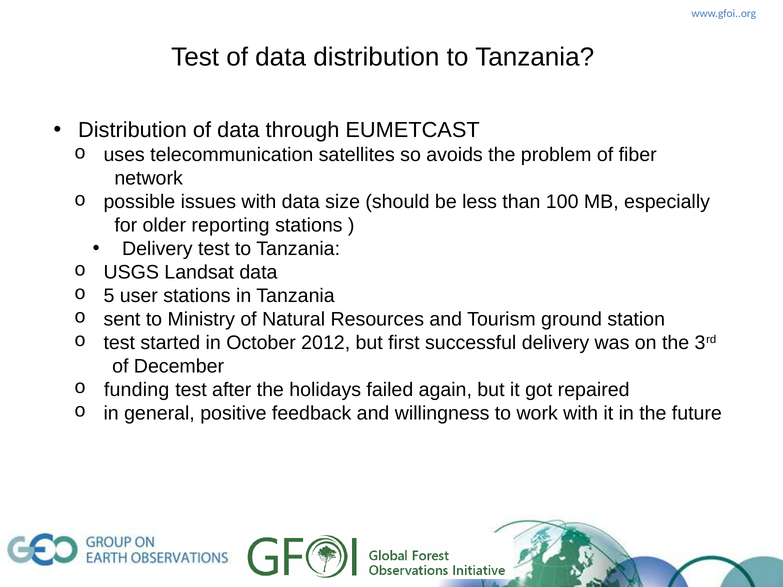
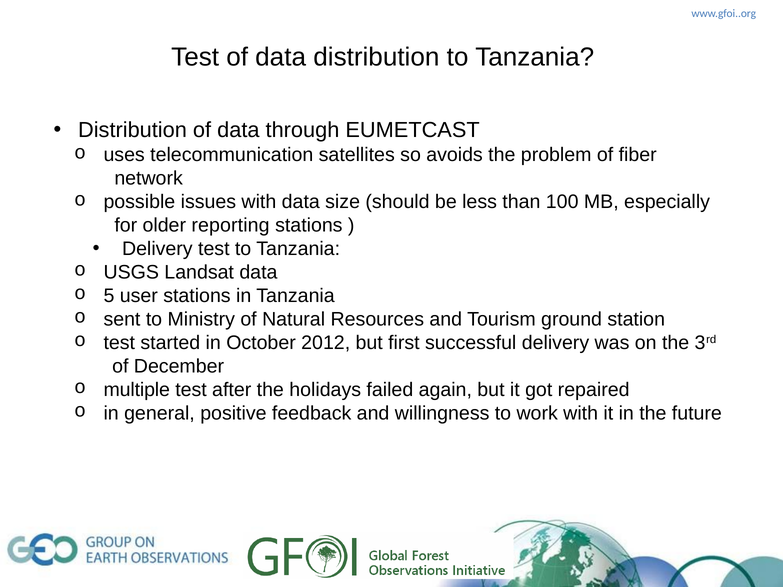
funding: funding -> multiple
